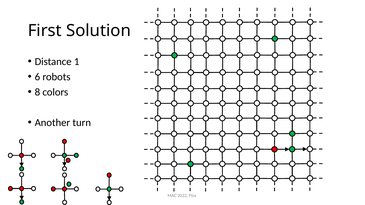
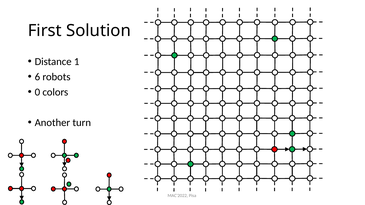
8: 8 -> 0
